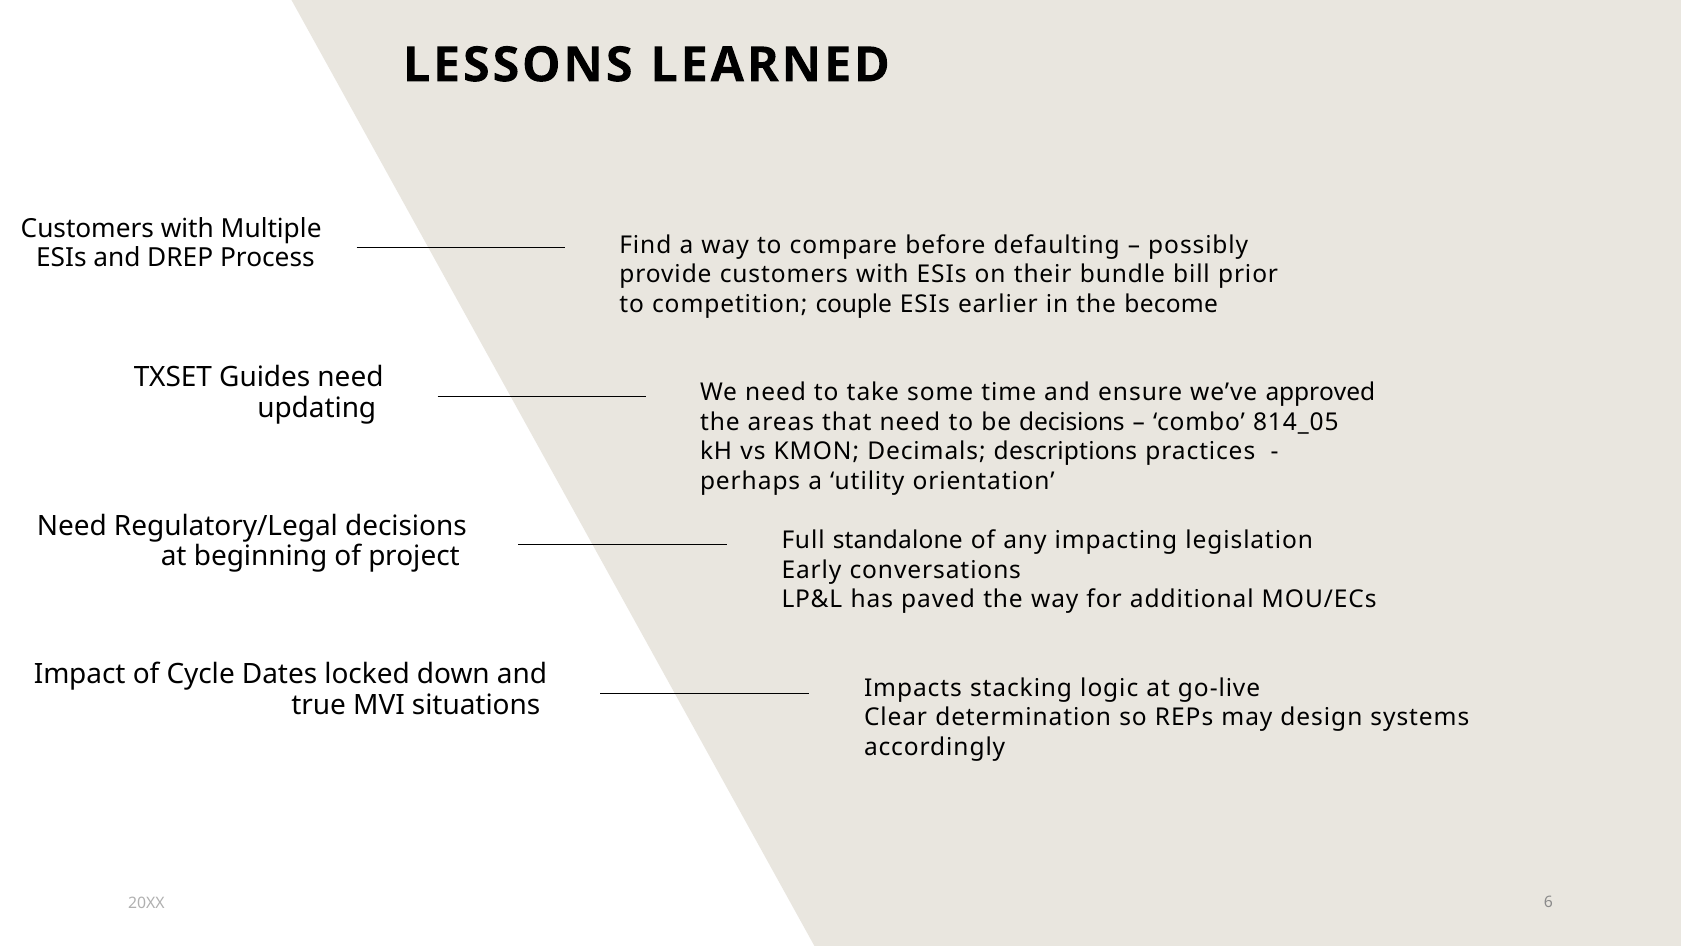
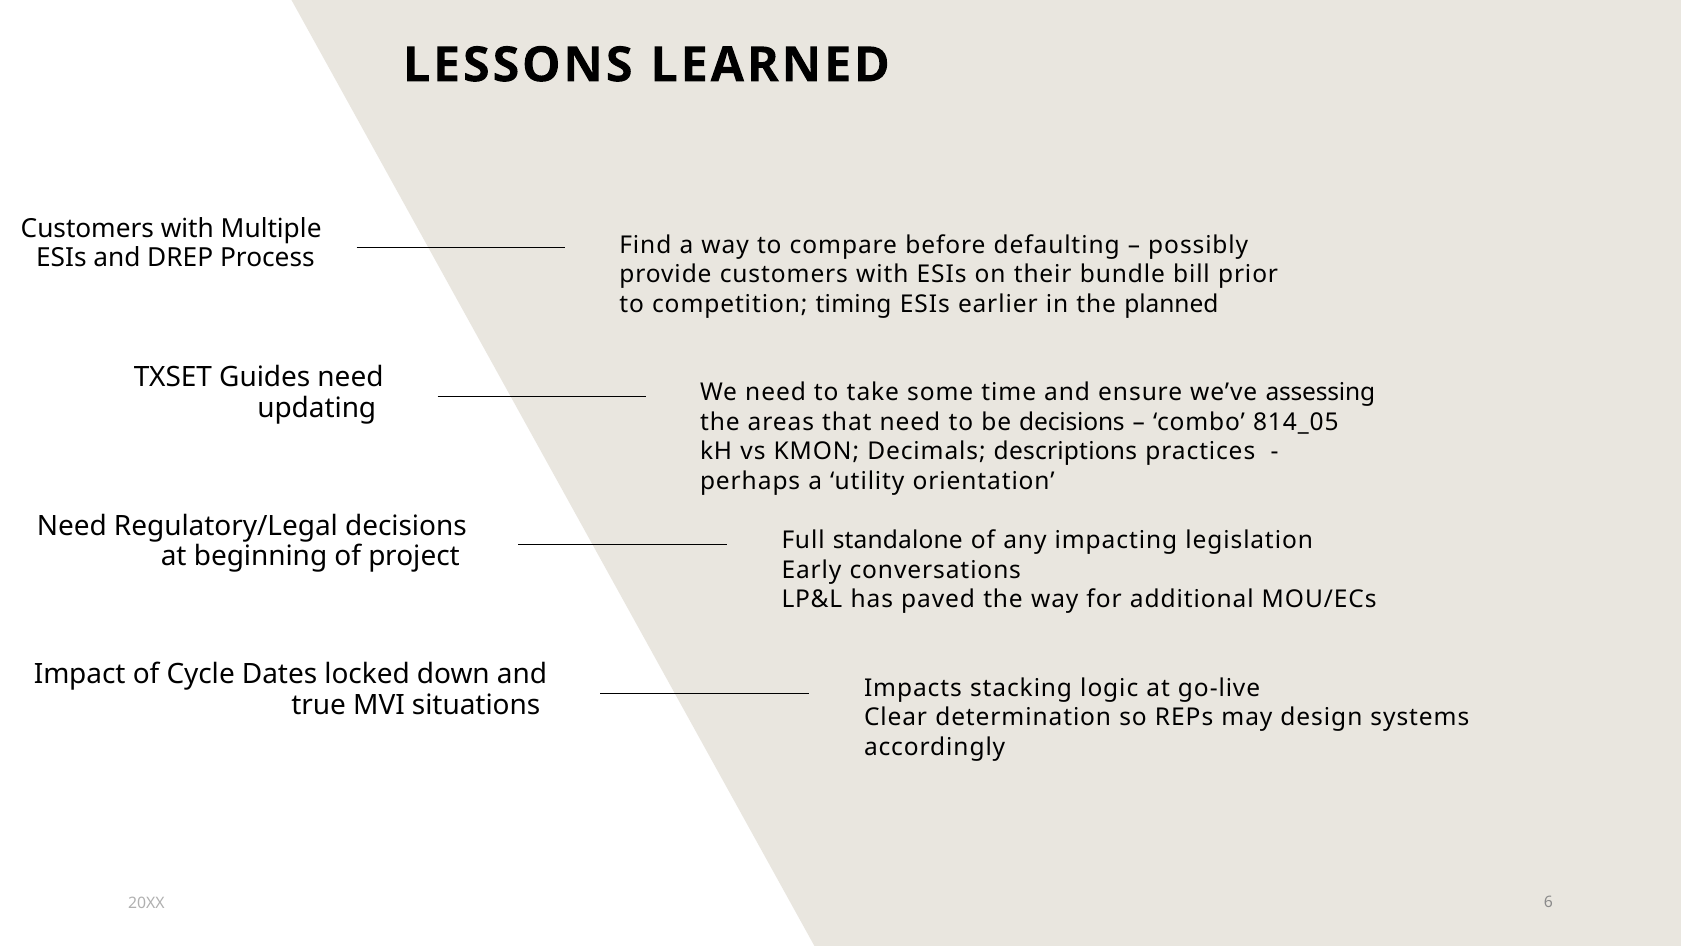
couple: couple -> timing
become: become -> planned
approved: approved -> assessing
